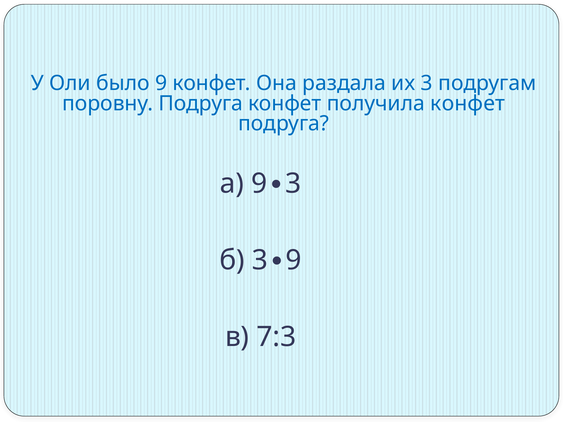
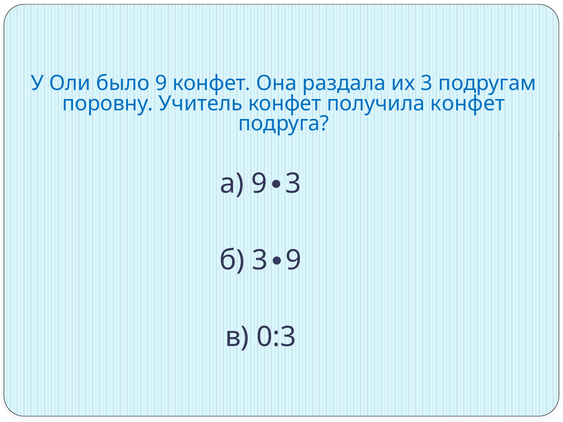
поровну Подруга: Подруга -> Учитель
7:3: 7:3 -> 0:3
